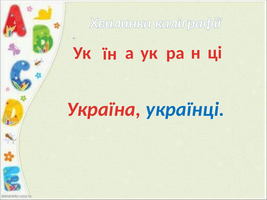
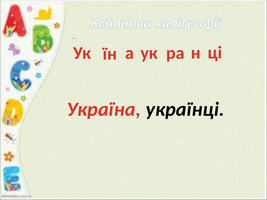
українці colour: blue -> black
